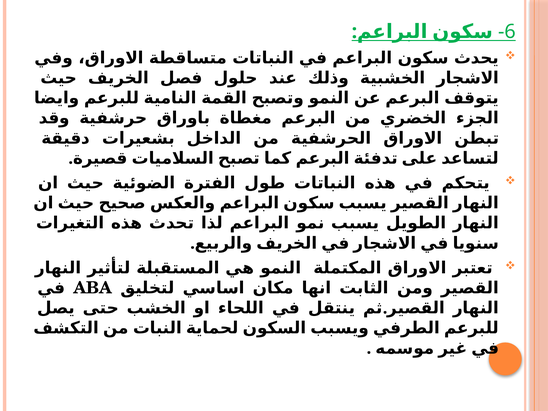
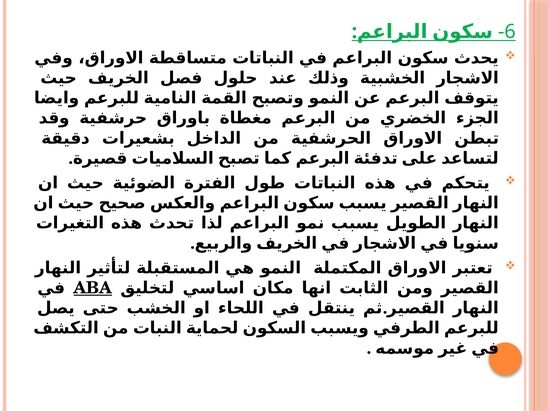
ABA underline: none -> present
